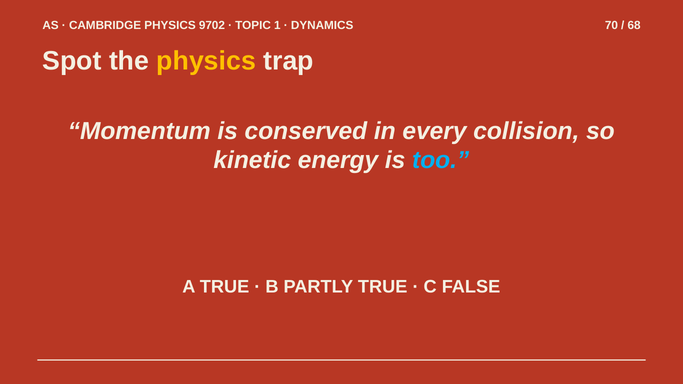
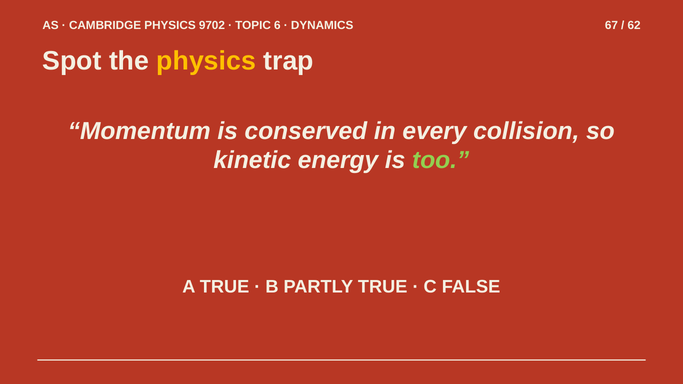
1: 1 -> 6
70: 70 -> 67
68: 68 -> 62
too colour: light blue -> light green
